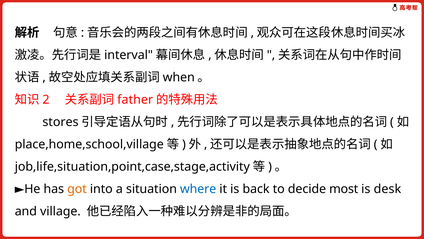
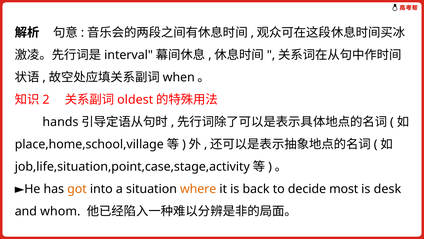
father: father -> oldest
stores: stores -> hands
where colour: blue -> orange
village: village -> whom
